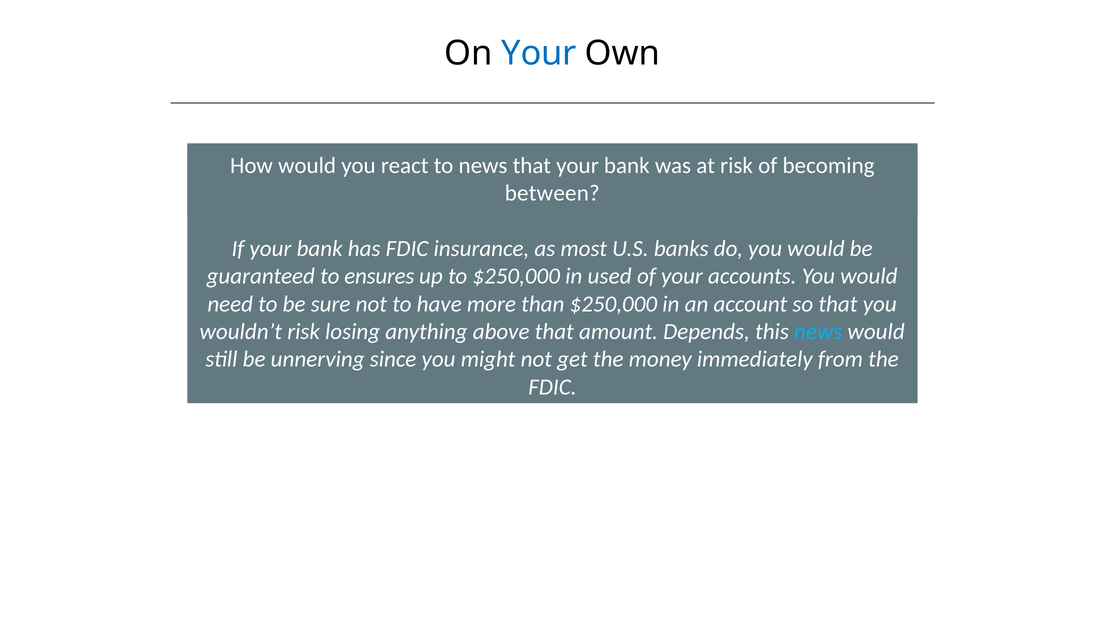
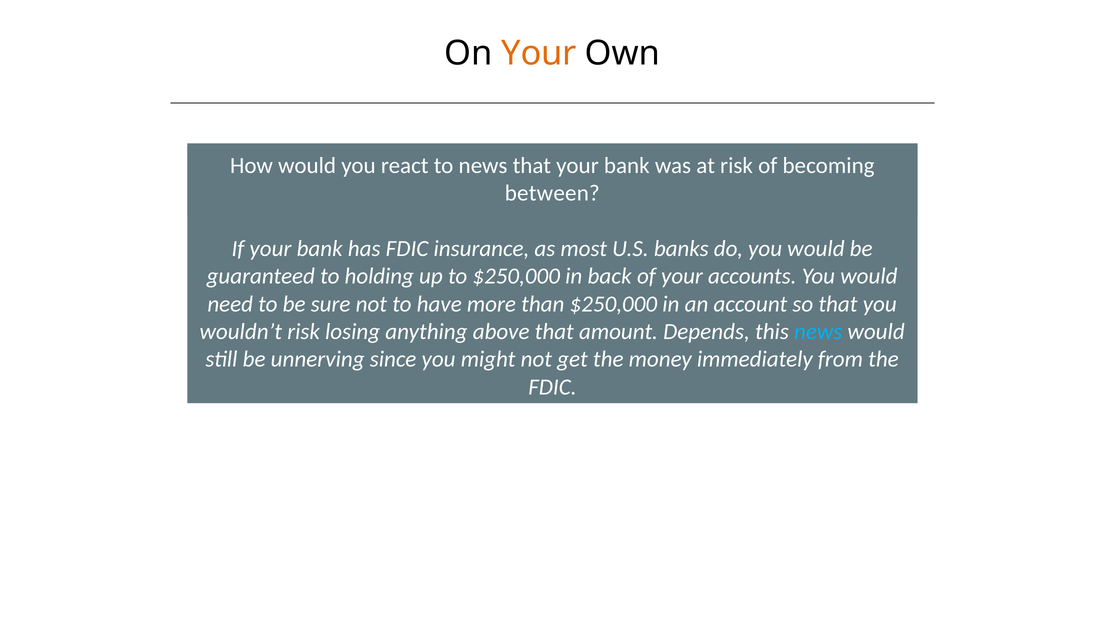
Your at (539, 53) colour: blue -> orange
ensures: ensures -> holding
used: used -> back
